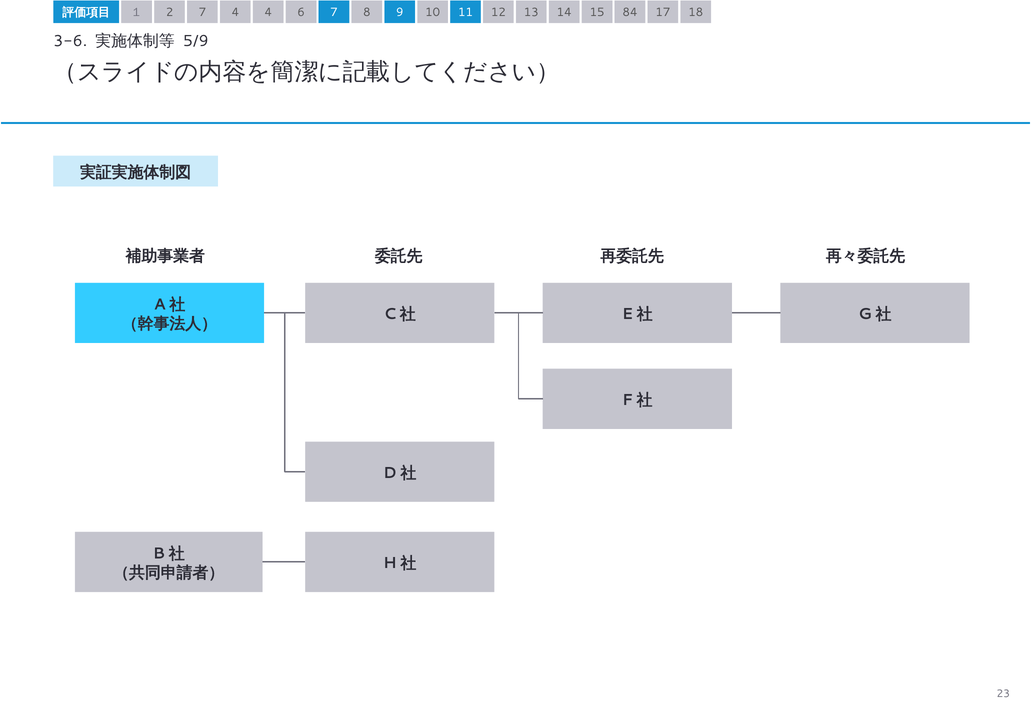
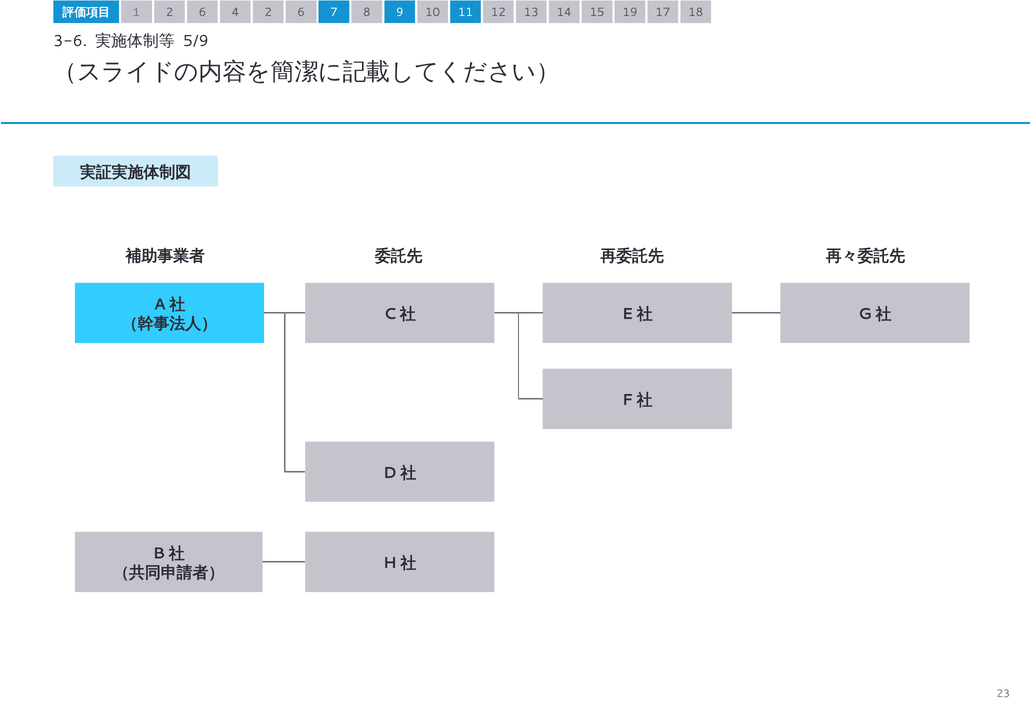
１ 2 7: 7 -> 6
4 4: 4 -> 2
84: 84 -> 19
